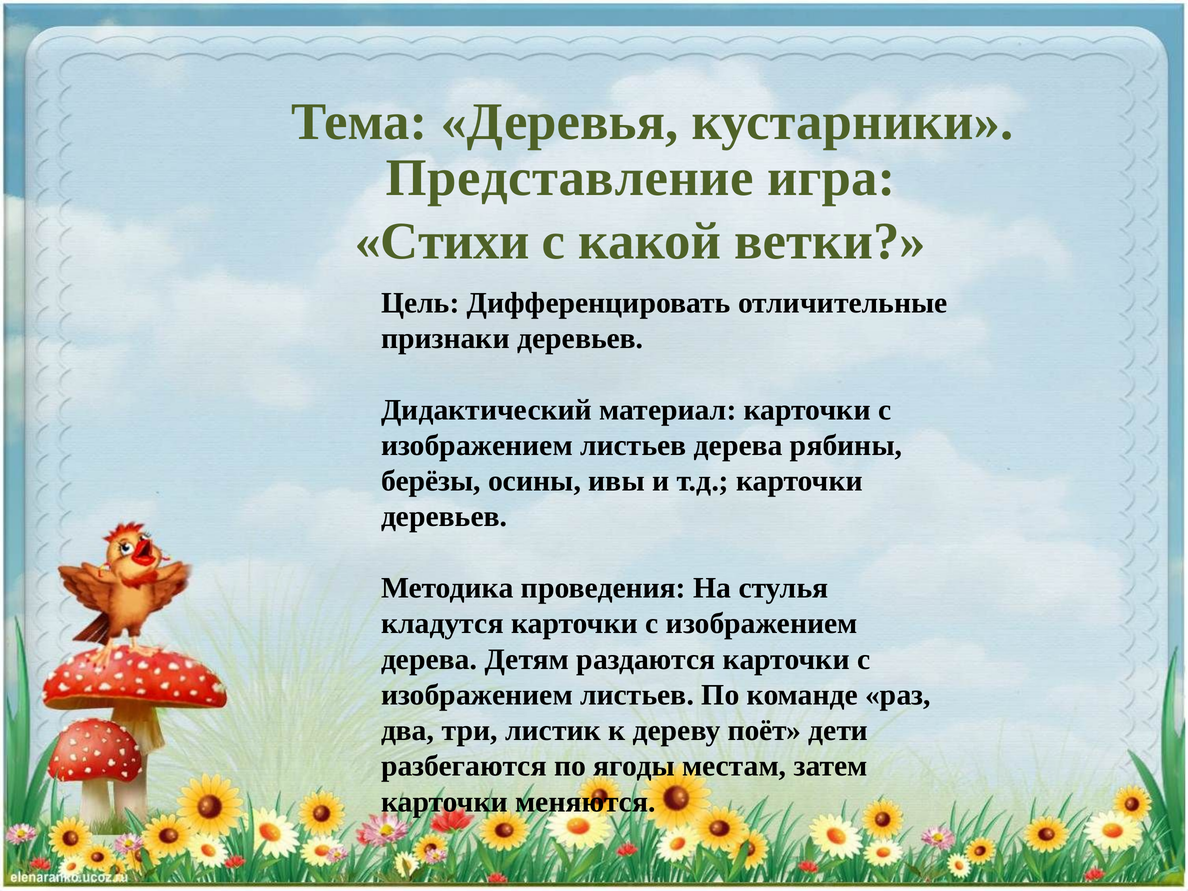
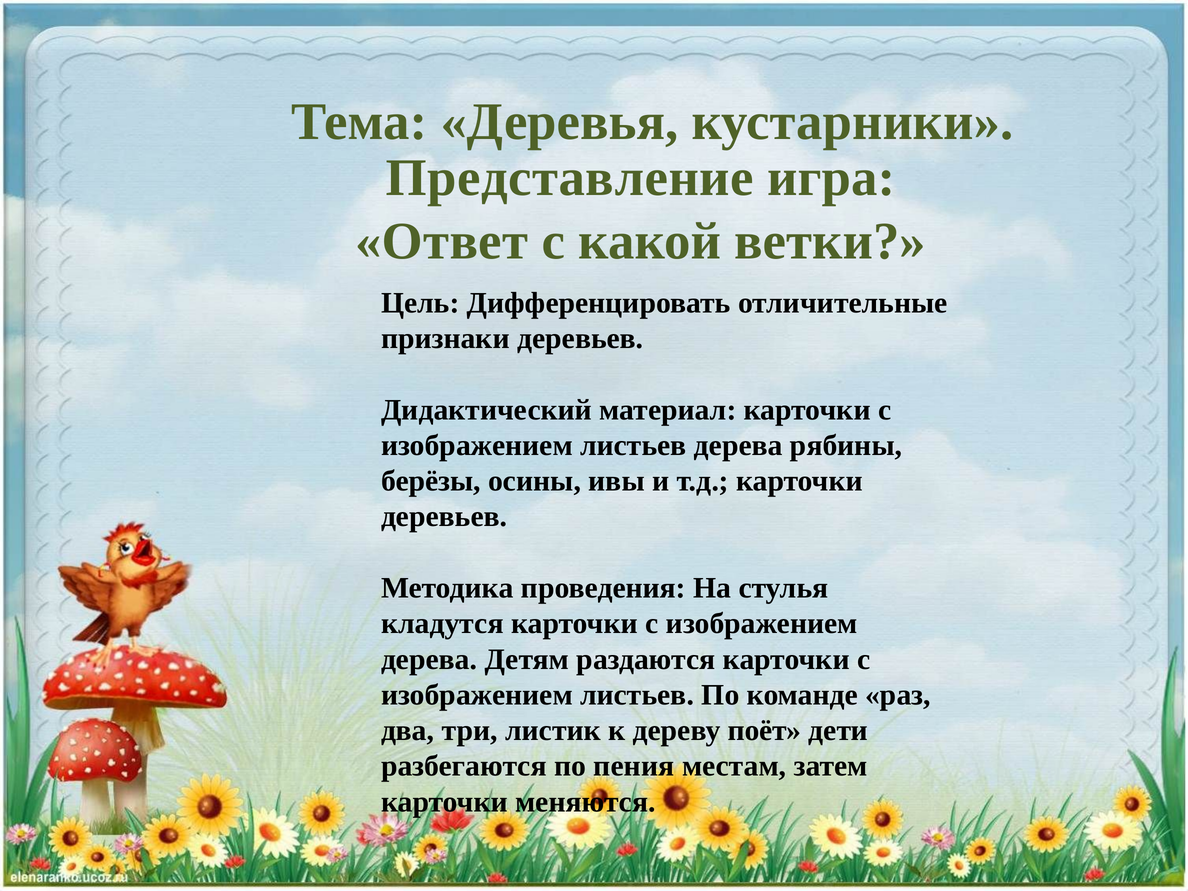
Стихи: Стихи -> Ответ
ягоды: ягоды -> пения
